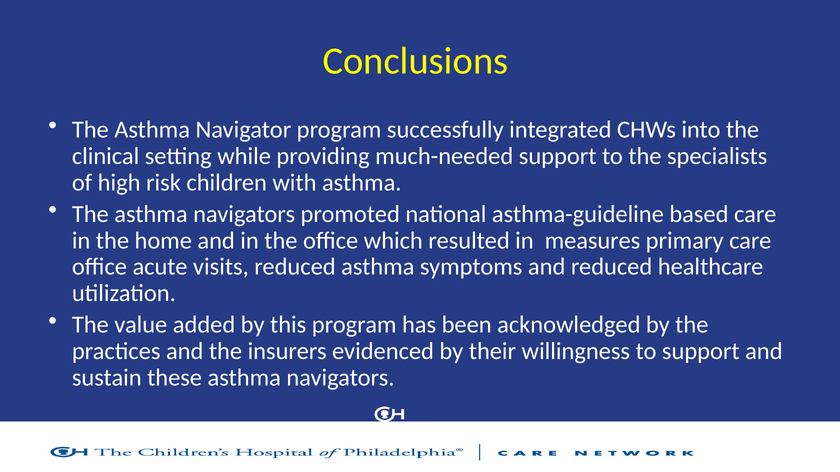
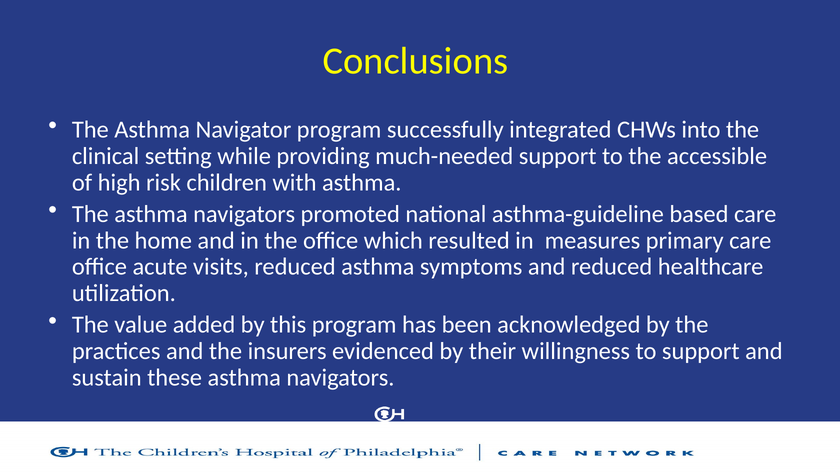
specialists: specialists -> accessible
